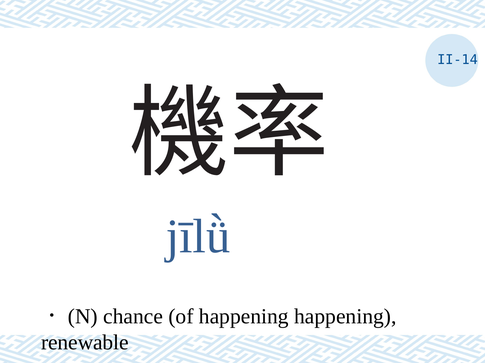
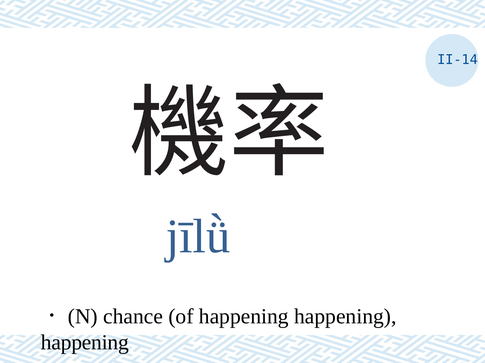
renewable at (85, 343): renewable -> happening
